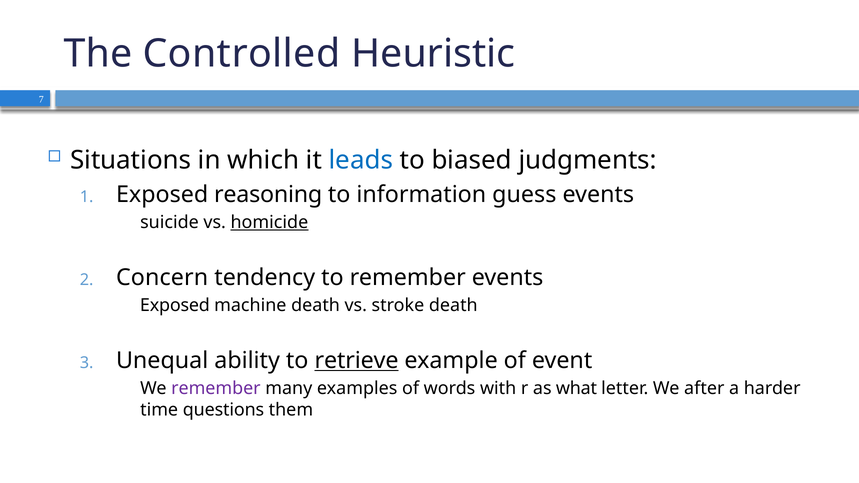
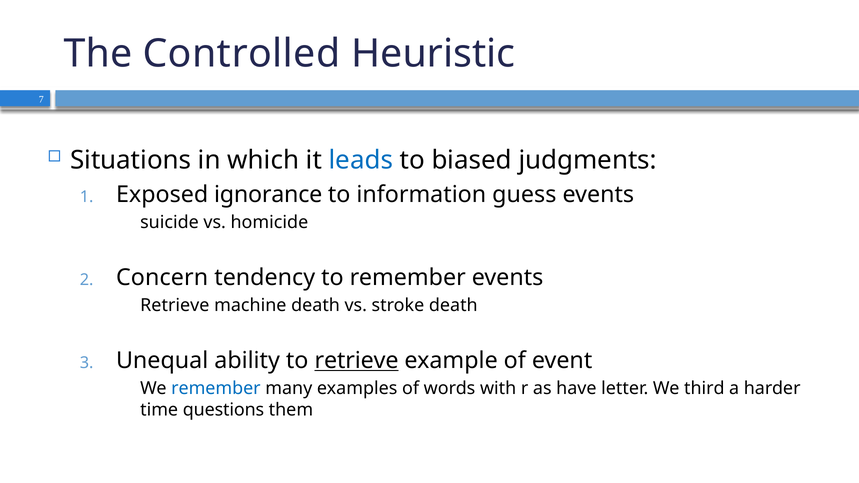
reasoning: reasoning -> ignorance
homicide underline: present -> none
Exposed at (175, 305): Exposed -> Retrieve
remember at (216, 389) colour: purple -> blue
what: what -> have
after: after -> third
